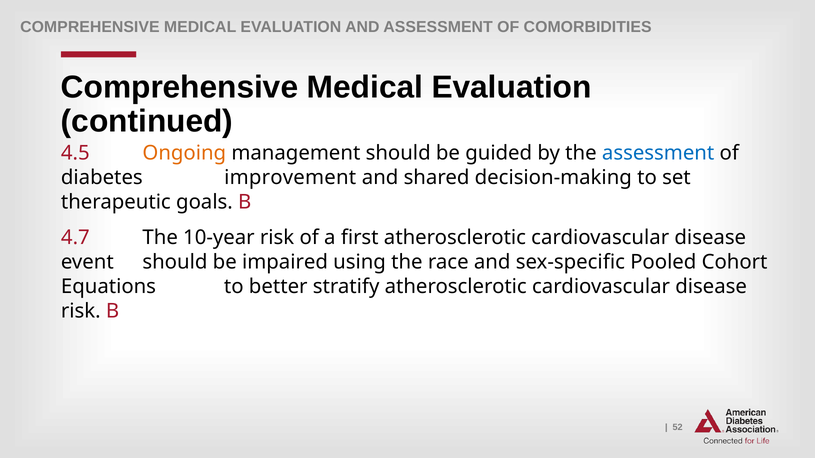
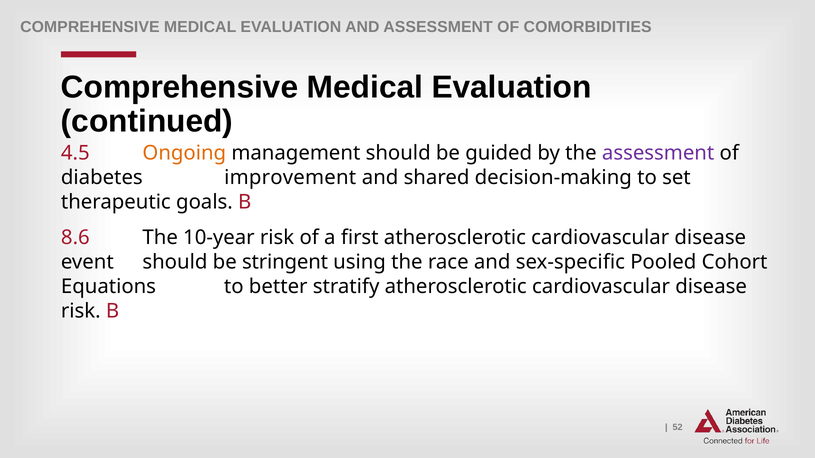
assessment at (658, 153) colour: blue -> purple
4.7: 4.7 -> 8.6
impaired: impaired -> stringent
